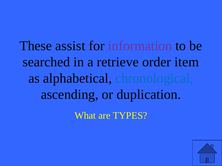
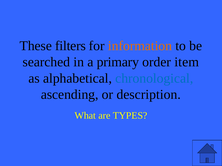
assist: assist -> filters
information colour: purple -> orange
retrieve: retrieve -> primary
duplication: duplication -> description
